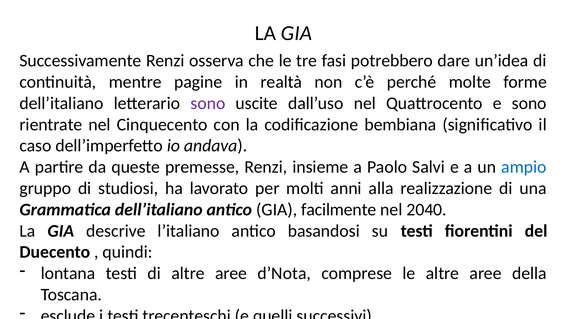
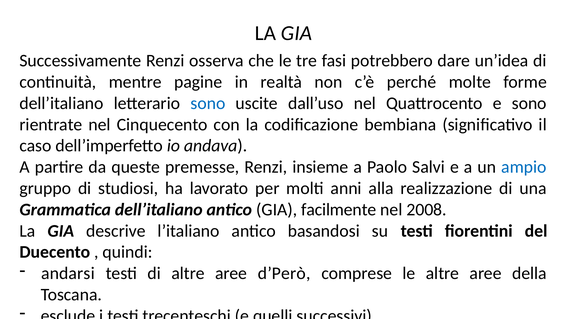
sono at (208, 103) colour: purple -> blue
2040: 2040 -> 2008
lontana: lontana -> andarsi
d’Nota: d’Nota -> d’Però
